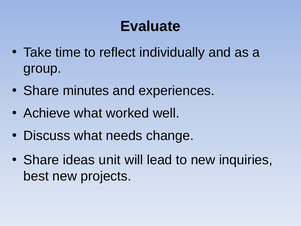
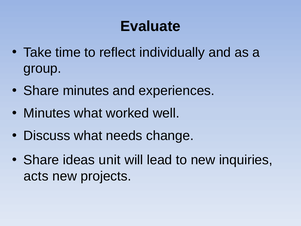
Achieve at (47, 113): Achieve -> Minutes
best: best -> acts
